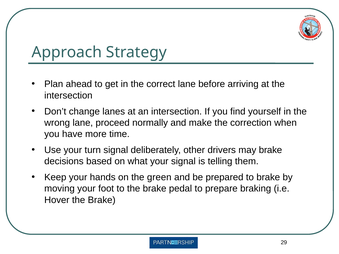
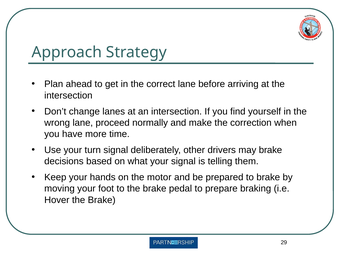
green: green -> motor
